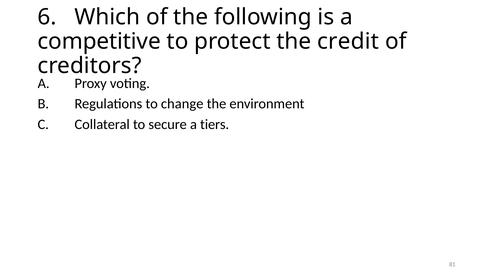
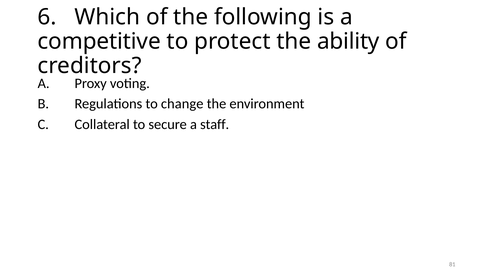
credit: credit -> ability
tiers: tiers -> staff
